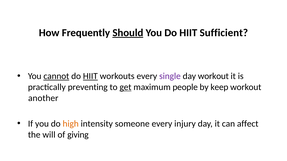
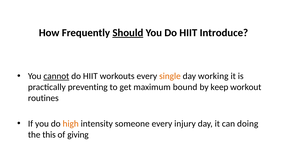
Sufficient: Sufficient -> Introduce
HIIT at (90, 76) underline: present -> none
single colour: purple -> orange
day workout: workout -> working
get underline: present -> none
people: people -> bound
another: another -> routines
affect: affect -> doing
will: will -> this
